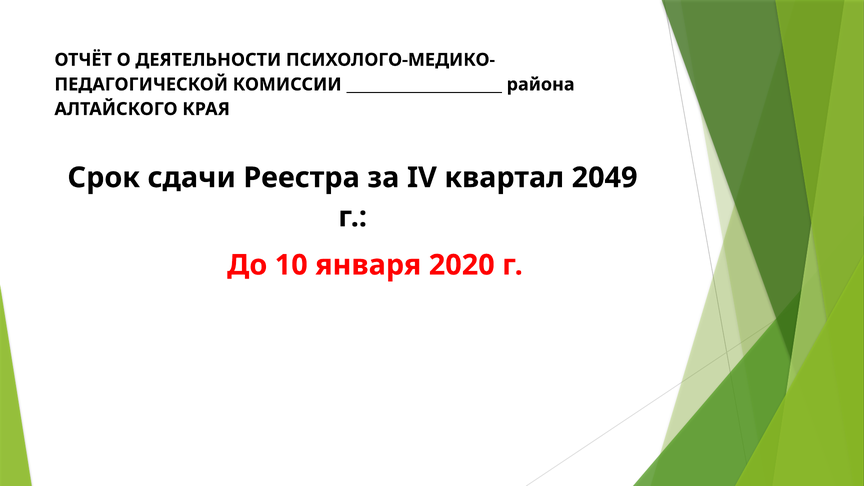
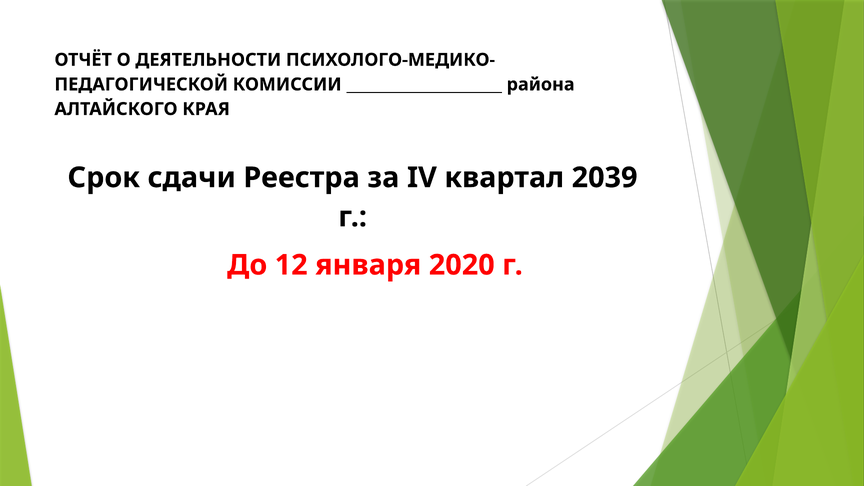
2049: 2049 -> 2039
10: 10 -> 12
